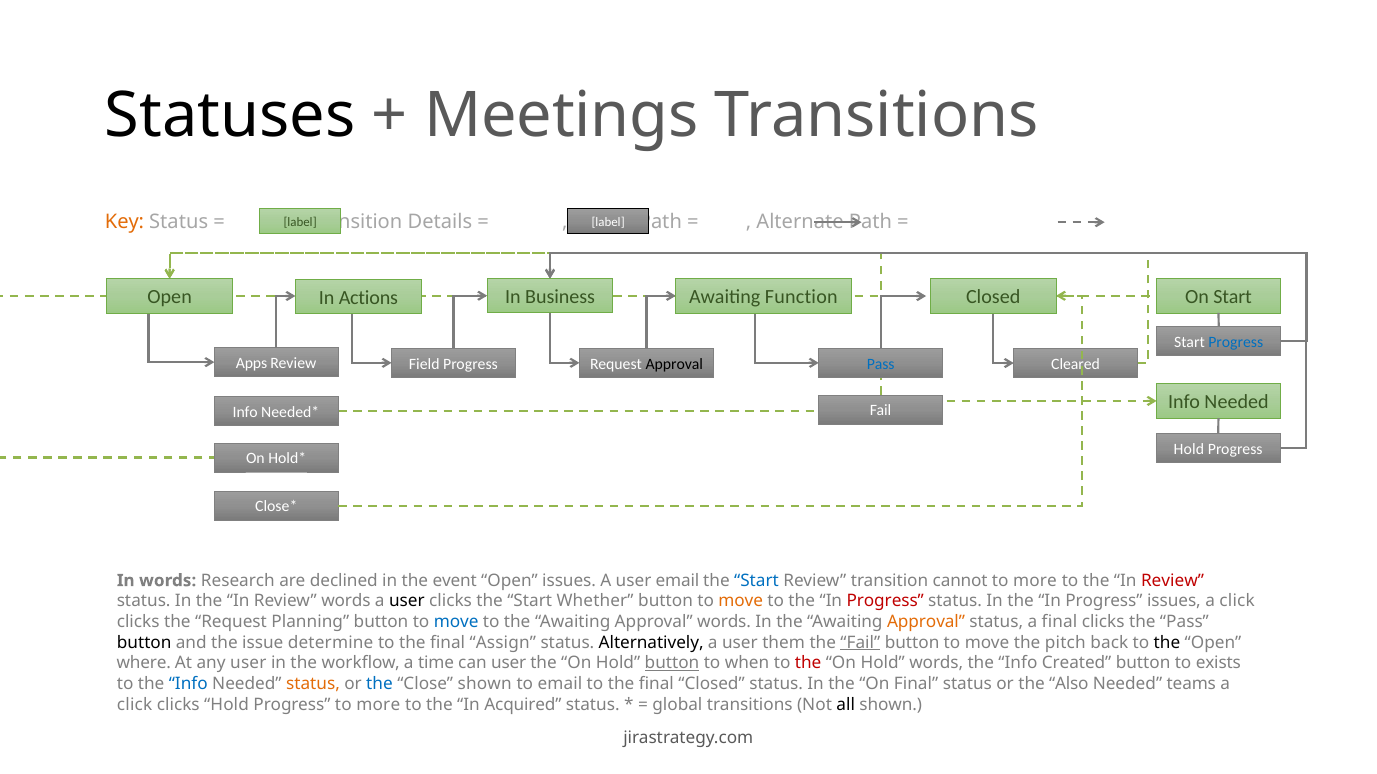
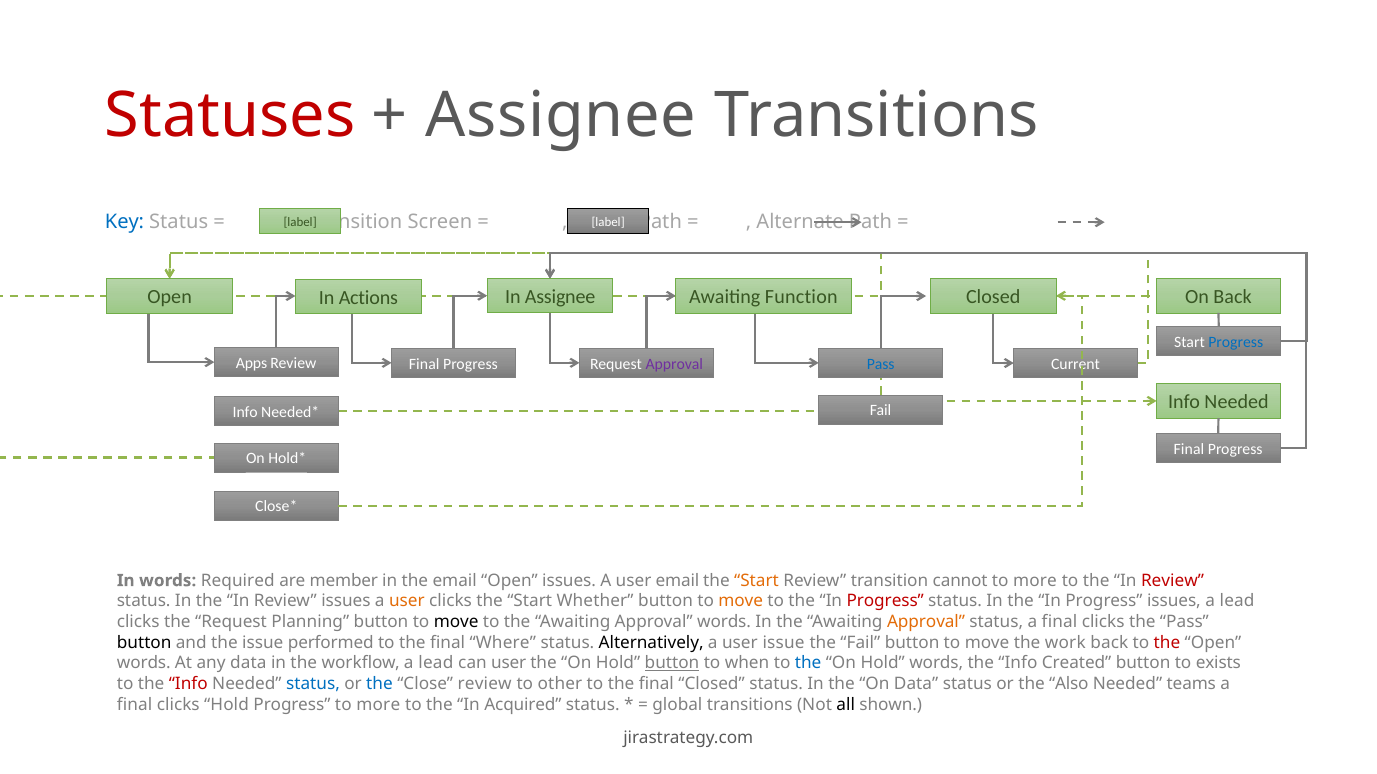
Statuses colour: black -> red
Meetings at (561, 116): Meetings -> Assignee
Key colour: orange -> blue
Details: Details -> Screen
In Business: Business -> Assignee
On Start: Start -> Back
Review Field: Field -> Final
Approval at (674, 364) colour: black -> purple
Cleared: Cleared -> Current
Hold at (1189, 450): Hold -> Final
Research: Research -> Required
declined: declined -> member
the event: event -> email
Start at (756, 581) colour: blue -> orange
Review words: words -> issues
user at (407, 602) colour: black -> orange
click at (1237, 602): click -> lead
move at (456, 622) colour: blue -> black
determine: determine -> performed
Assign: Assign -> Where
user them: them -> issue
Fail at (860, 643) underline: present -> none
pitch: pitch -> work
the at (1167, 643) colour: black -> red
where at (144, 664): where -> words
any user: user -> data
workflow a time: time -> lead
the at (808, 664) colour: red -> blue
Info at (188, 684) colour: blue -> red
status at (313, 684) colour: orange -> blue
Close shown: shown -> review
to email: email -> other
On Final: Final -> Data
click at (135, 705): click -> final
